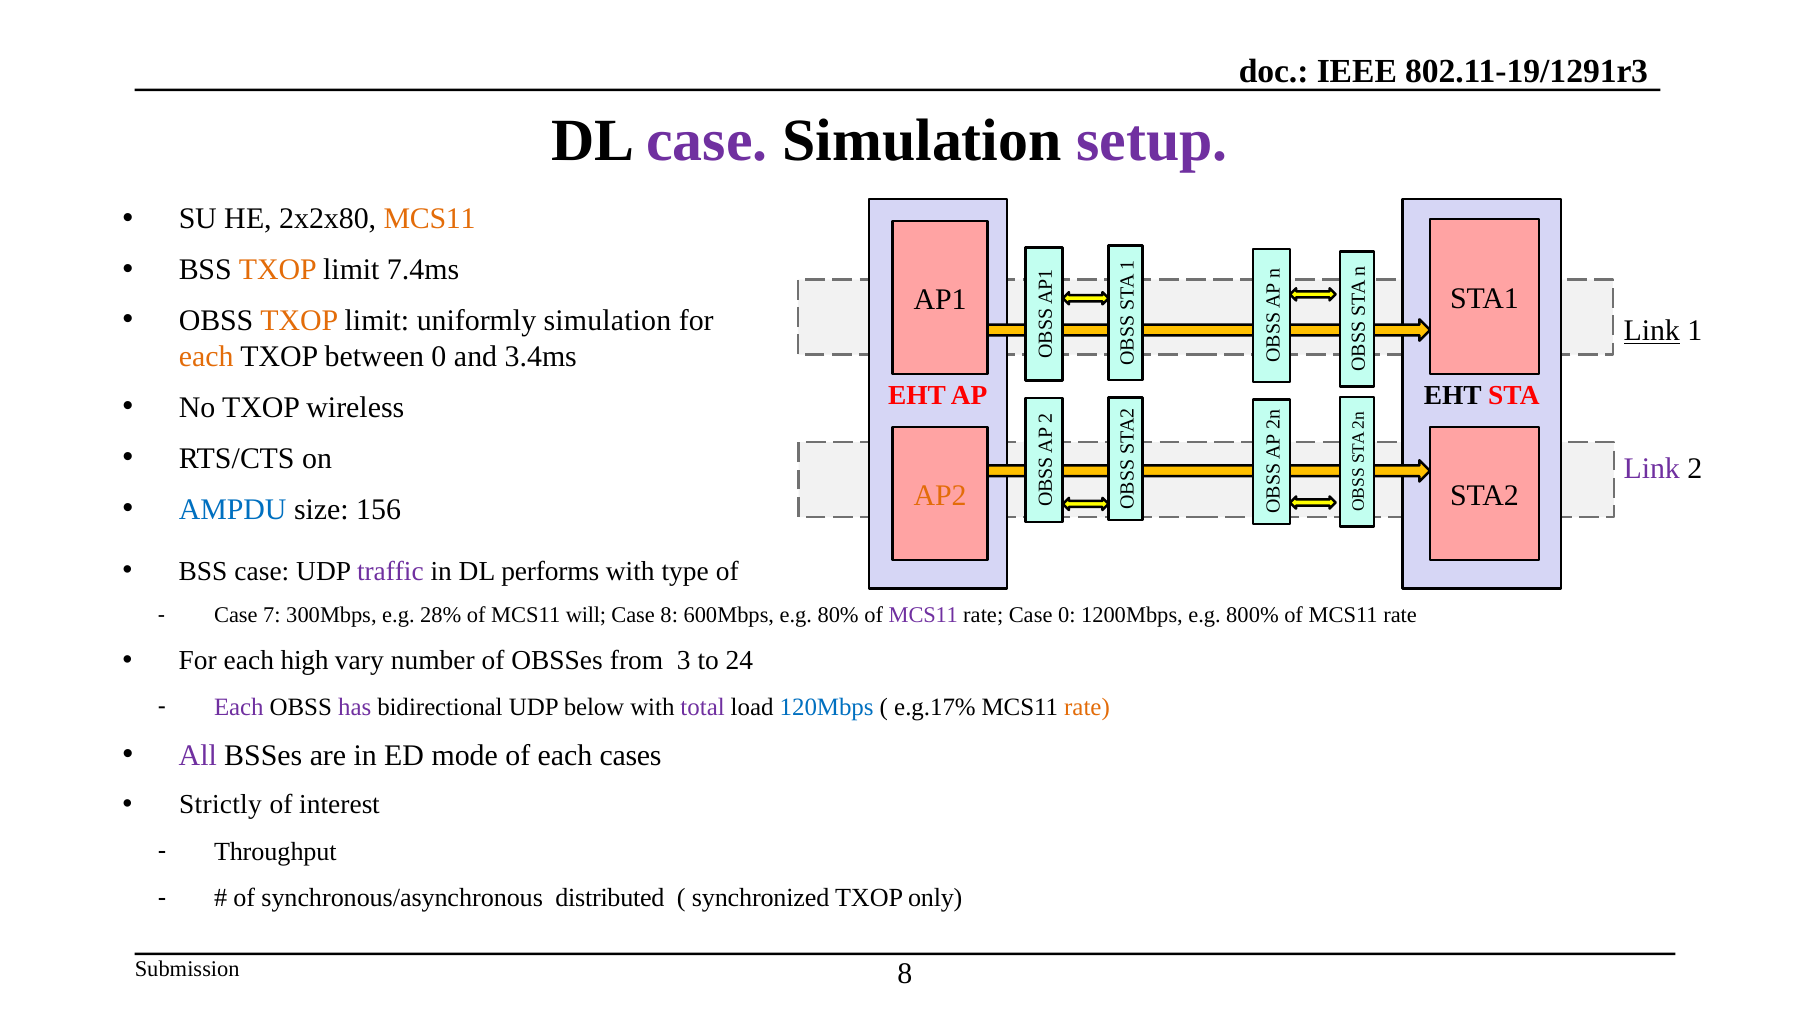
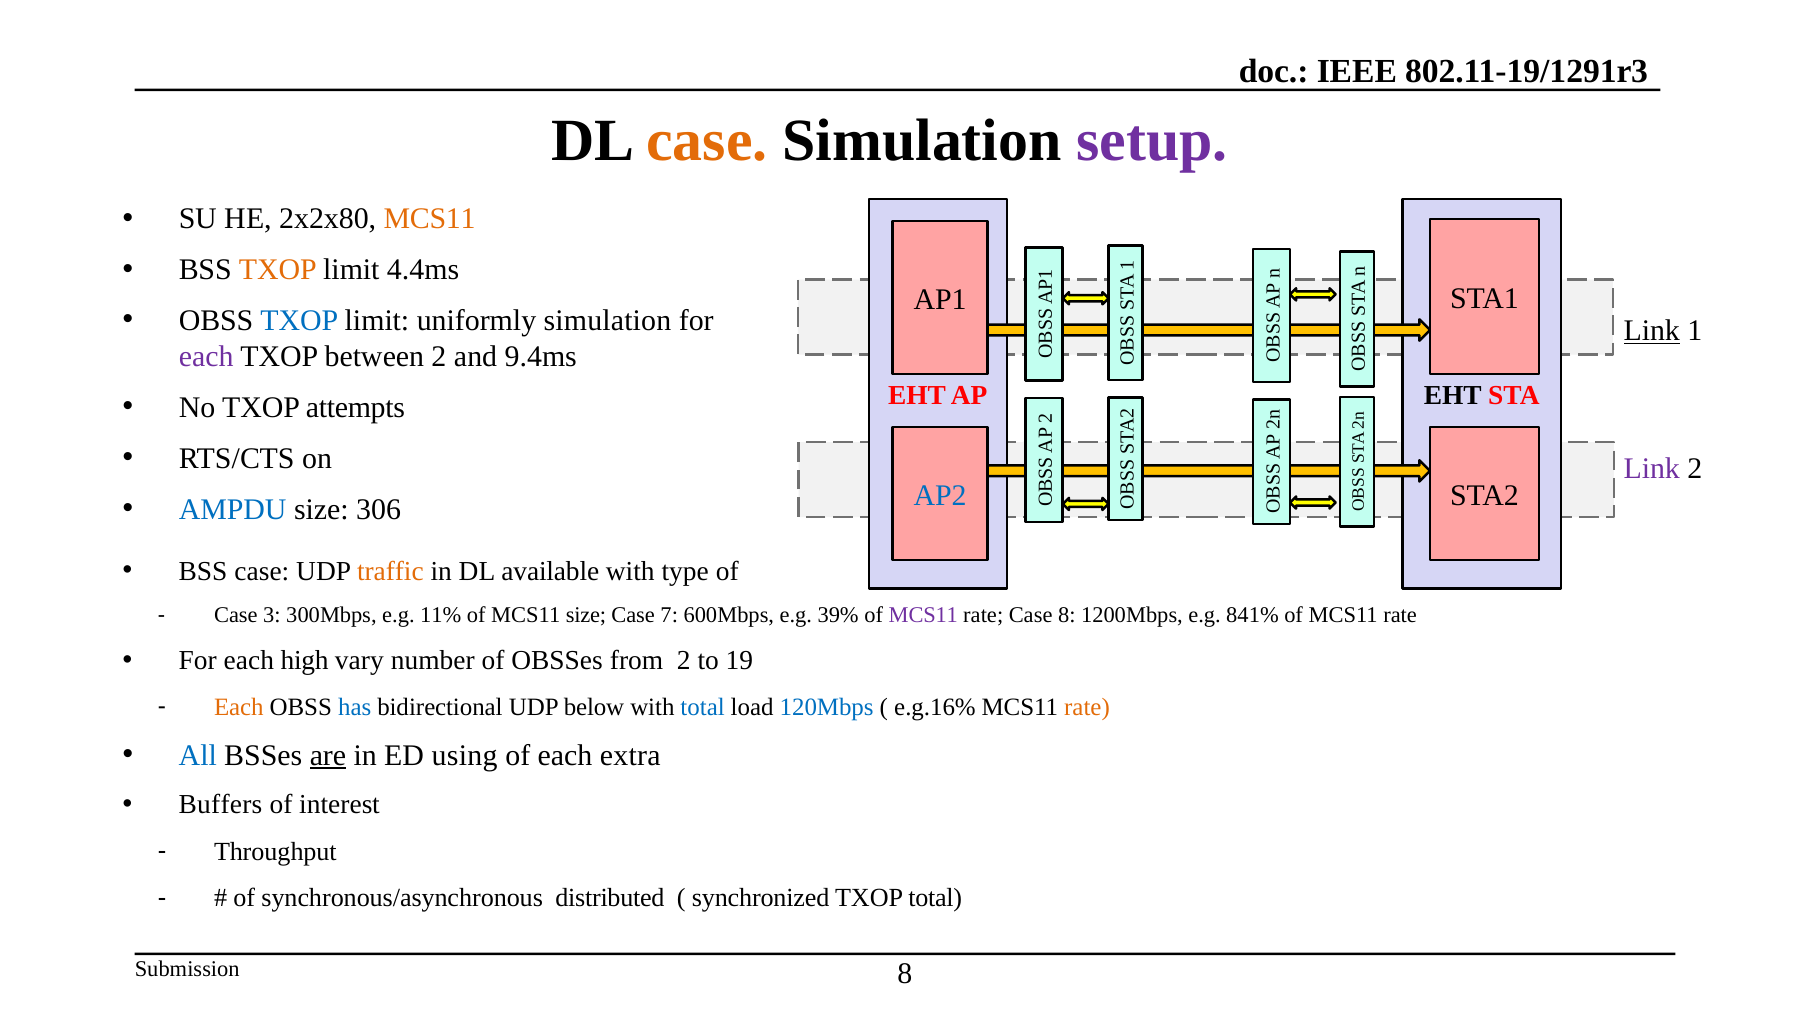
case at (707, 141) colour: purple -> orange
7.4ms: 7.4ms -> 4.4ms
TXOP at (299, 321) colour: orange -> blue
each at (206, 357) colour: orange -> purple
between 0: 0 -> 2
3.4ms: 3.4ms -> 9.4ms
wireless: wireless -> attempts
AP2 colour: orange -> blue
156: 156 -> 306
traffic colour: purple -> orange
performs: performs -> available
7: 7 -> 3
28%: 28% -> 11%
MCS11 will: will -> size
Case 8: 8 -> 7
80%: 80% -> 39%
Case 0: 0 -> 8
800%: 800% -> 841%
from 3: 3 -> 2
24: 24 -> 19
Each at (239, 707) colour: purple -> orange
has colour: purple -> blue
total at (703, 707) colour: purple -> blue
e.g.17%: e.g.17% -> e.g.16%
All colour: purple -> blue
are underline: none -> present
mode: mode -> using
cases: cases -> extra
Strictly: Strictly -> Buffers
TXOP only: only -> total
